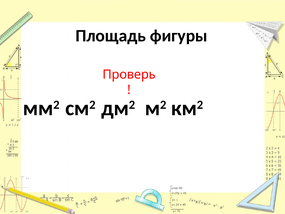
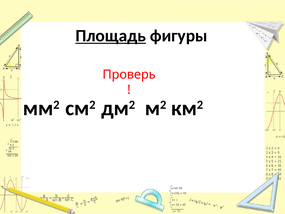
Площадь underline: none -> present
